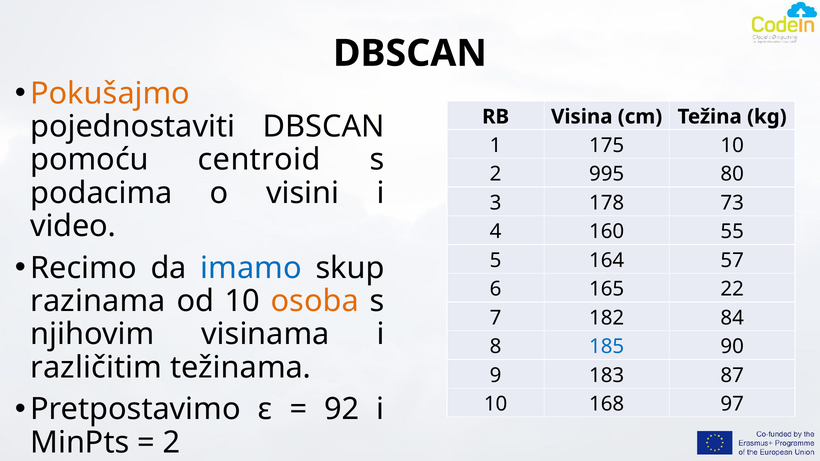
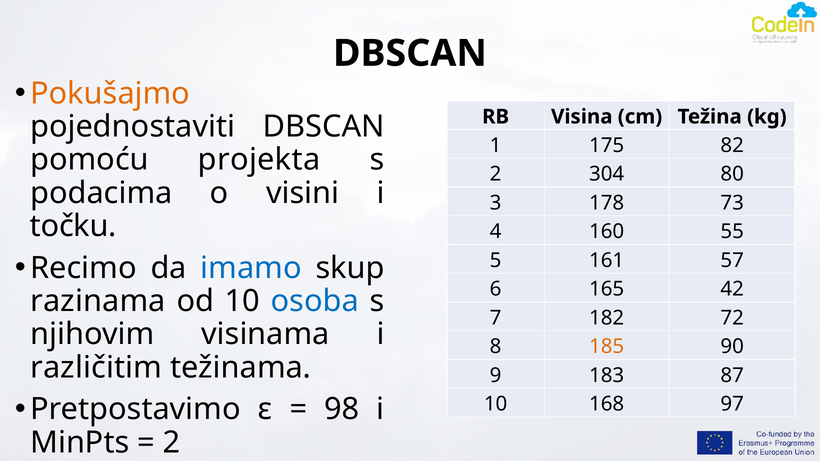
175 10: 10 -> 82
centroid: centroid -> projekta
995: 995 -> 304
video: video -> točku
164: 164 -> 161
22: 22 -> 42
osoba colour: orange -> blue
84: 84 -> 72
185 colour: blue -> orange
92: 92 -> 98
